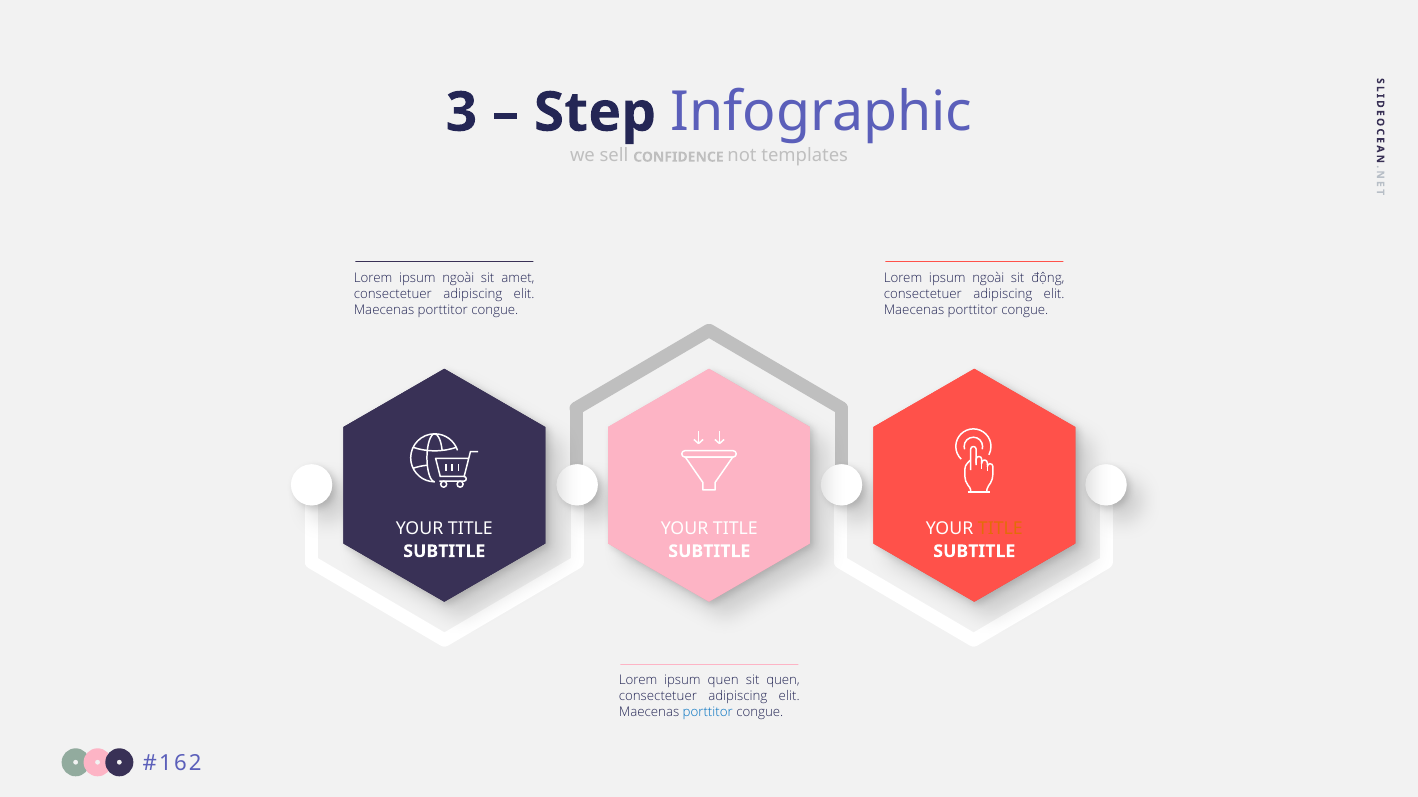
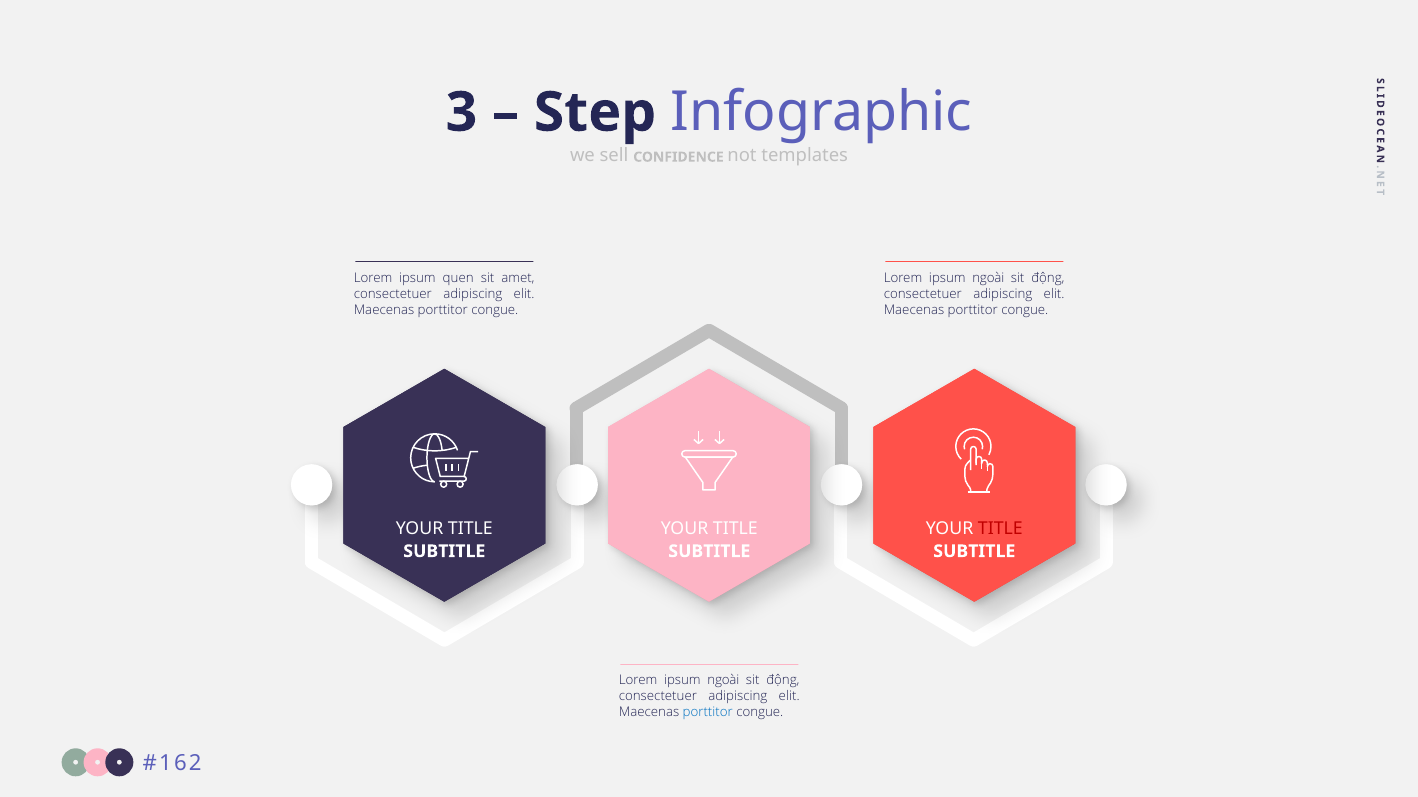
ngoài at (458, 278): ngoài -> quen
TITLE at (1000, 529) colour: orange -> red
quen at (723, 681): quen -> ngoài
quen at (783, 681): quen -> động
